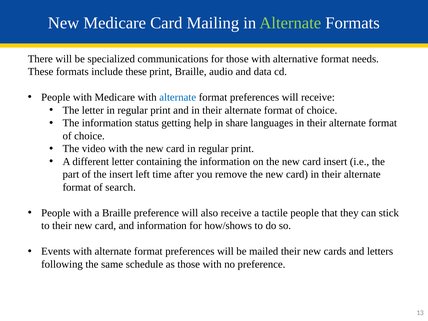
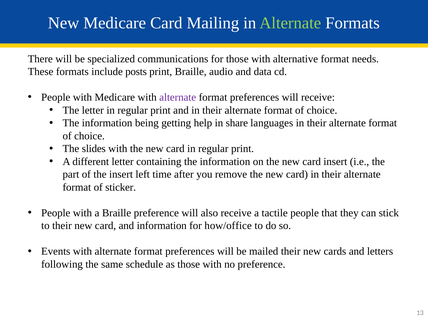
include these: these -> posts
alternate at (178, 97) colour: blue -> purple
status: status -> being
video: video -> slides
search: search -> sticker
how/shows: how/shows -> how/office
